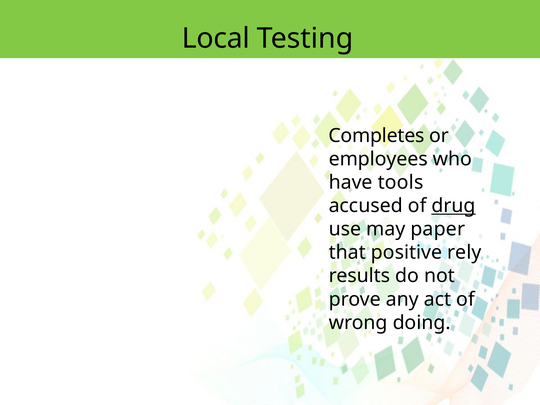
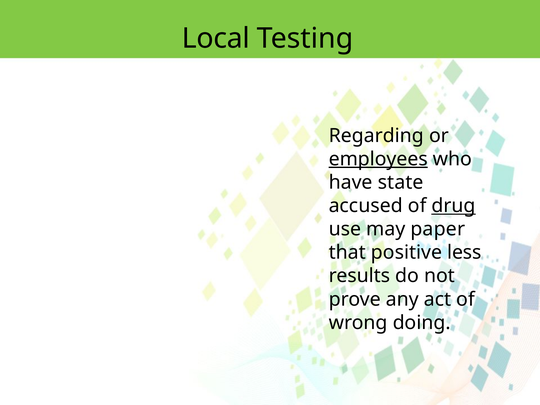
Completes: Completes -> Regarding
employees underline: none -> present
tools: tools -> state
rely: rely -> less
